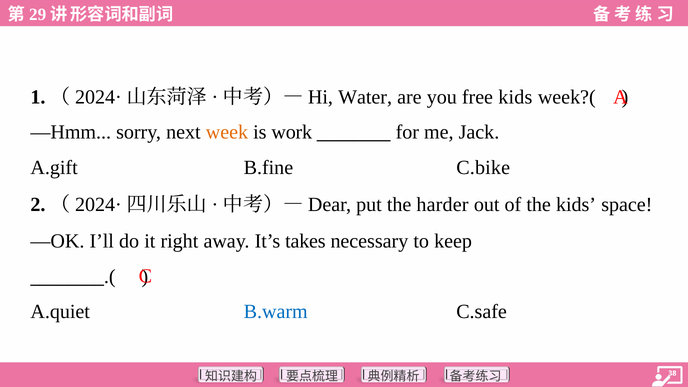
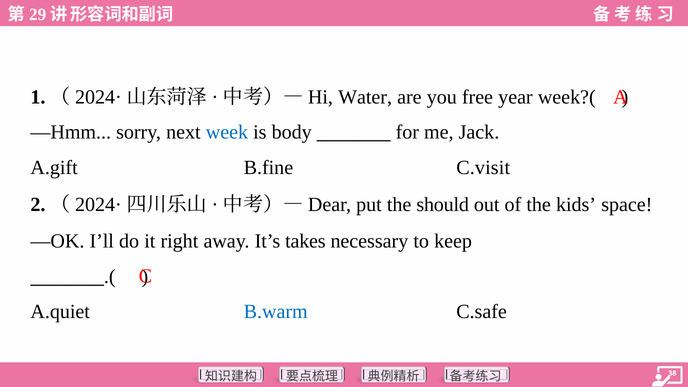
free kids: kids -> year
week colour: orange -> blue
work: work -> body
C.bike: C.bike -> C.visit
harder: harder -> should
